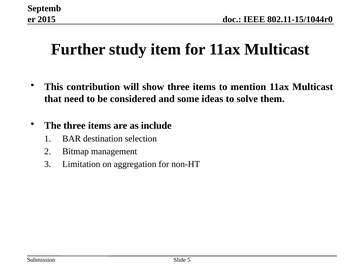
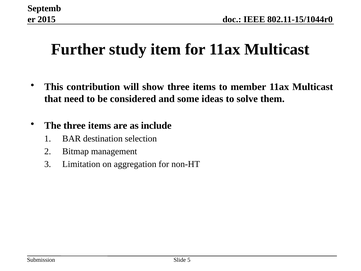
mention: mention -> member
